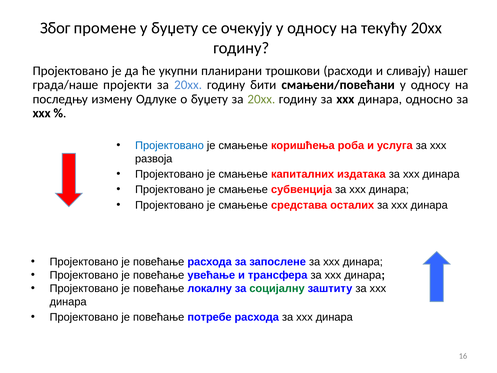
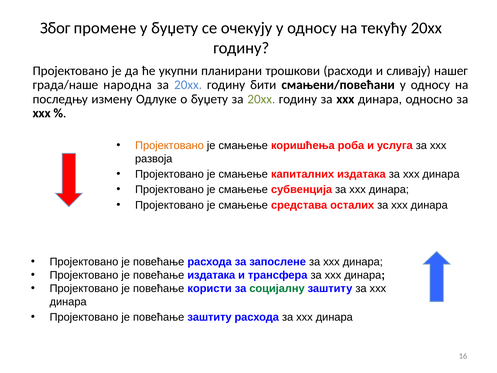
пројекти: пројекти -> народна
Пројектовано at (169, 145) colour: blue -> orange
повећање увећање: увећање -> издатака
локалну: локалну -> користи
повећање потребе: потребе -> заштиту
